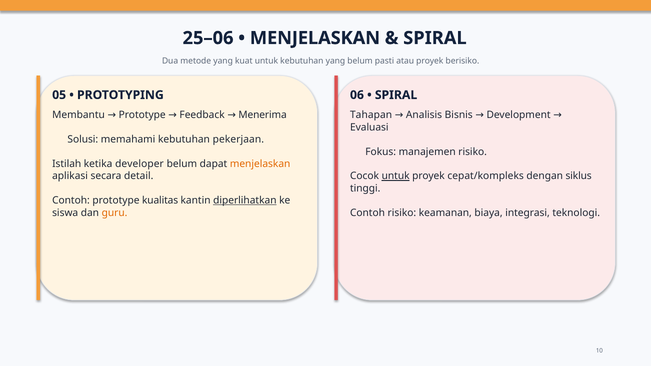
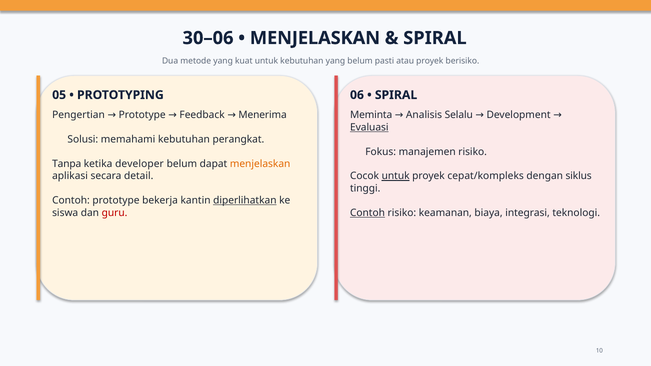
25–06: 25–06 -> 30–06
Membantu: Membantu -> Pengertian
Tahapan: Tahapan -> Meminta
Bisnis: Bisnis -> Selalu
Evaluasi underline: none -> present
pekerjaan: pekerjaan -> perangkat
Istilah: Istilah -> Tanpa
kualitas: kualitas -> bekerja
guru colour: orange -> red
Contoh at (367, 213) underline: none -> present
